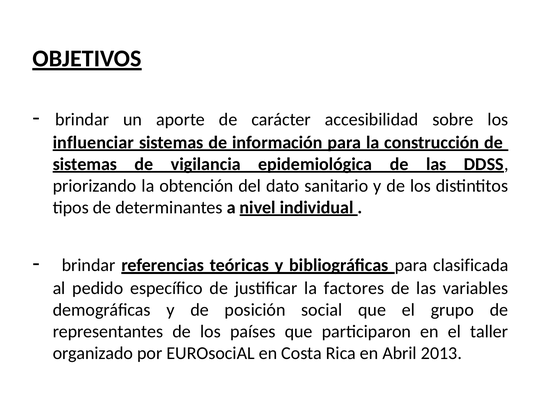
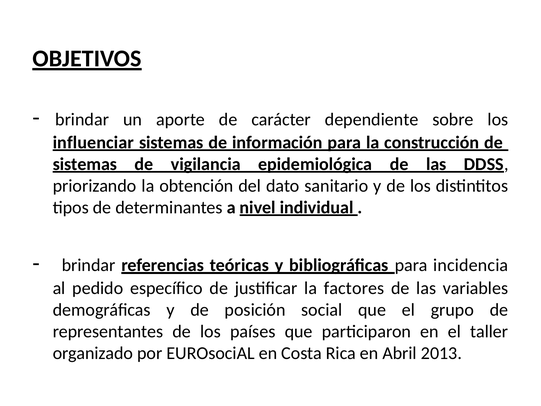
accesibilidad: accesibilidad -> dependiente
clasificada: clasificada -> incidencia
